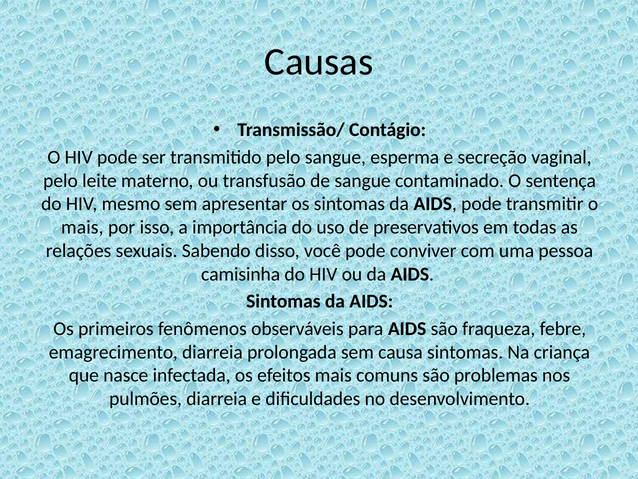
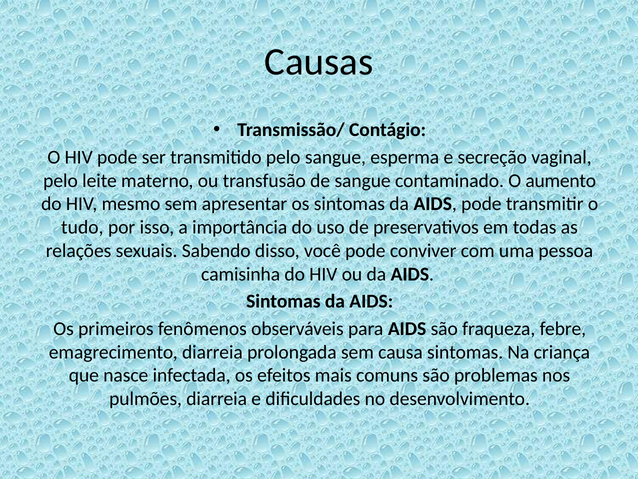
sentença: sentença -> aumento
mais at (82, 227): mais -> tudo
